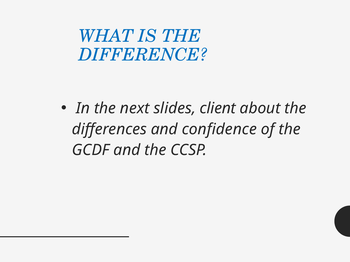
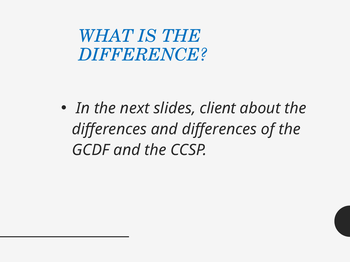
and confidence: confidence -> differences
